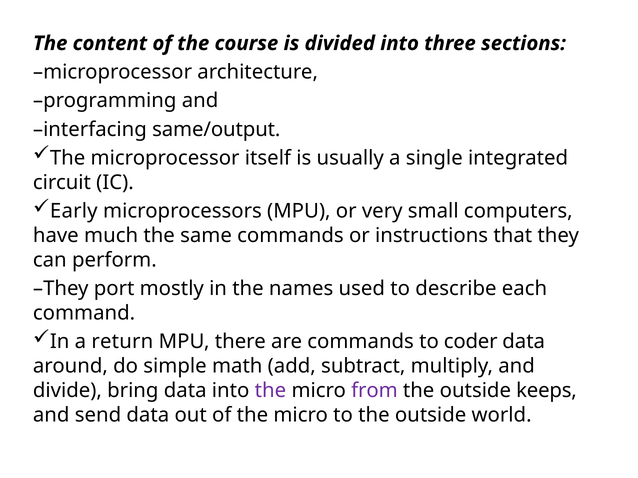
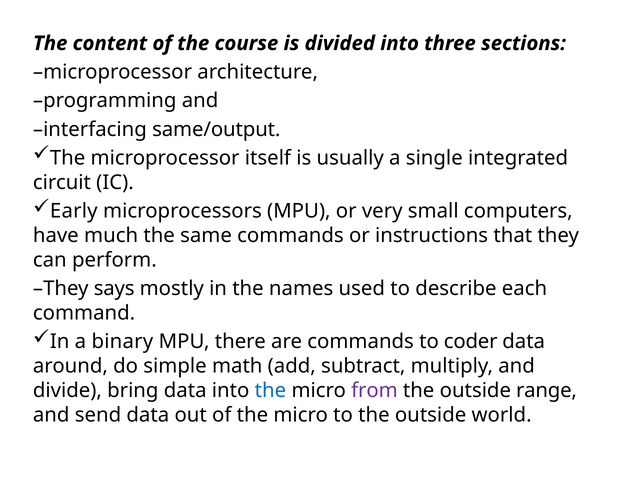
port: port -> says
return: return -> binary
the at (270, 391) colour: purple -> blue
keeps: keeps -> range
